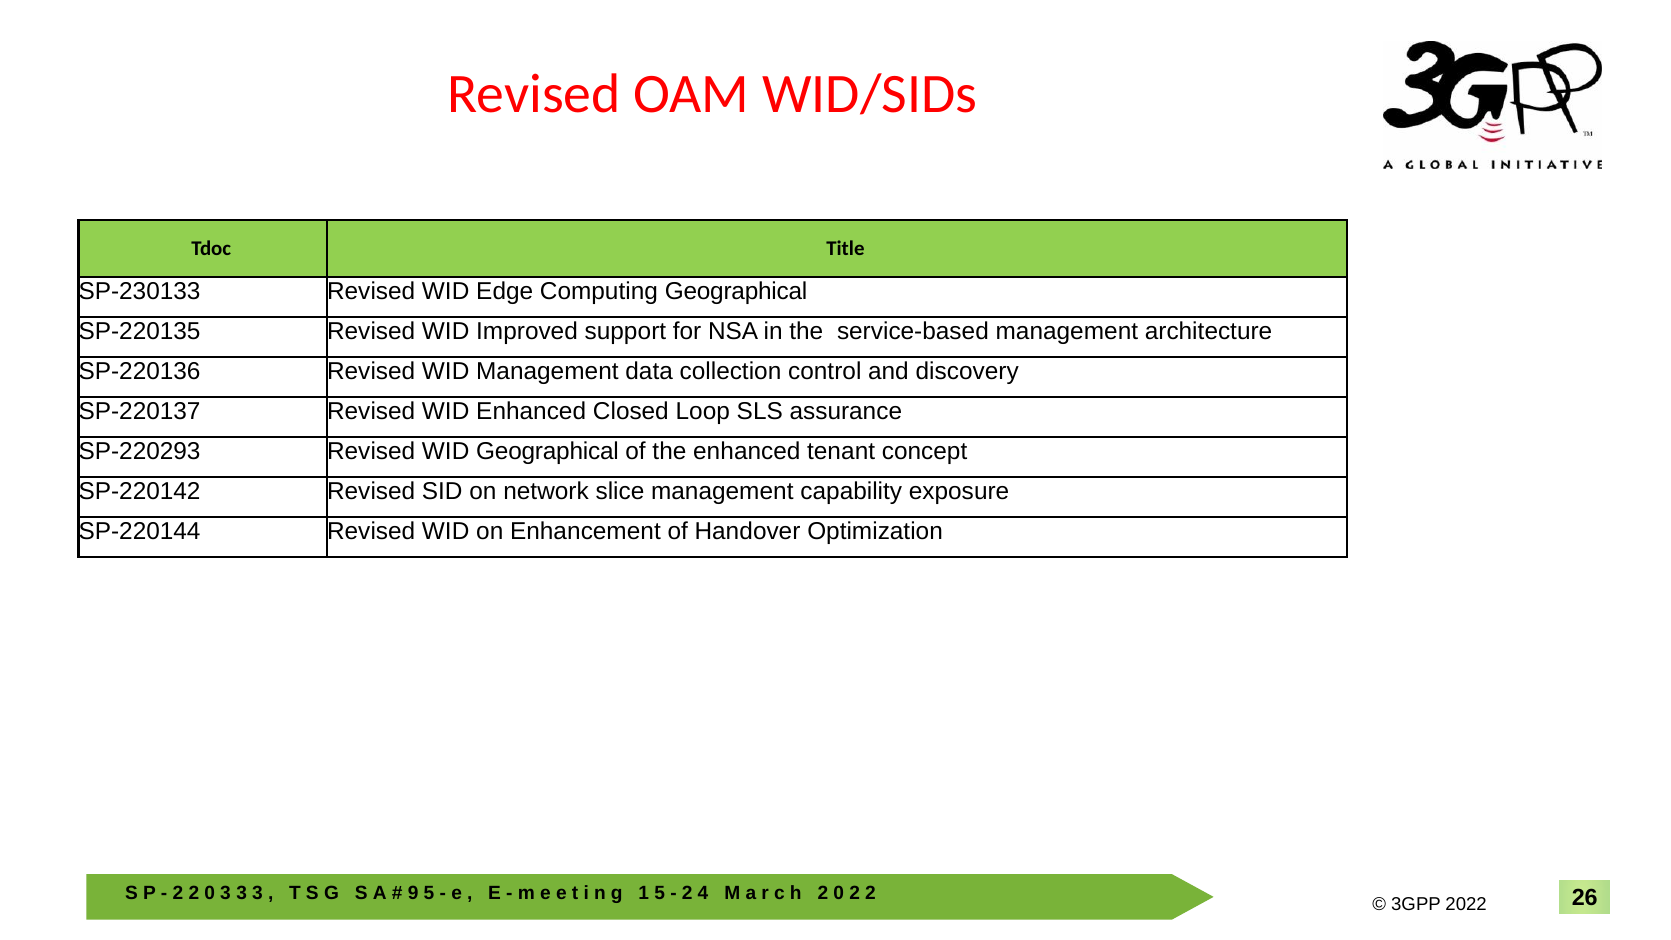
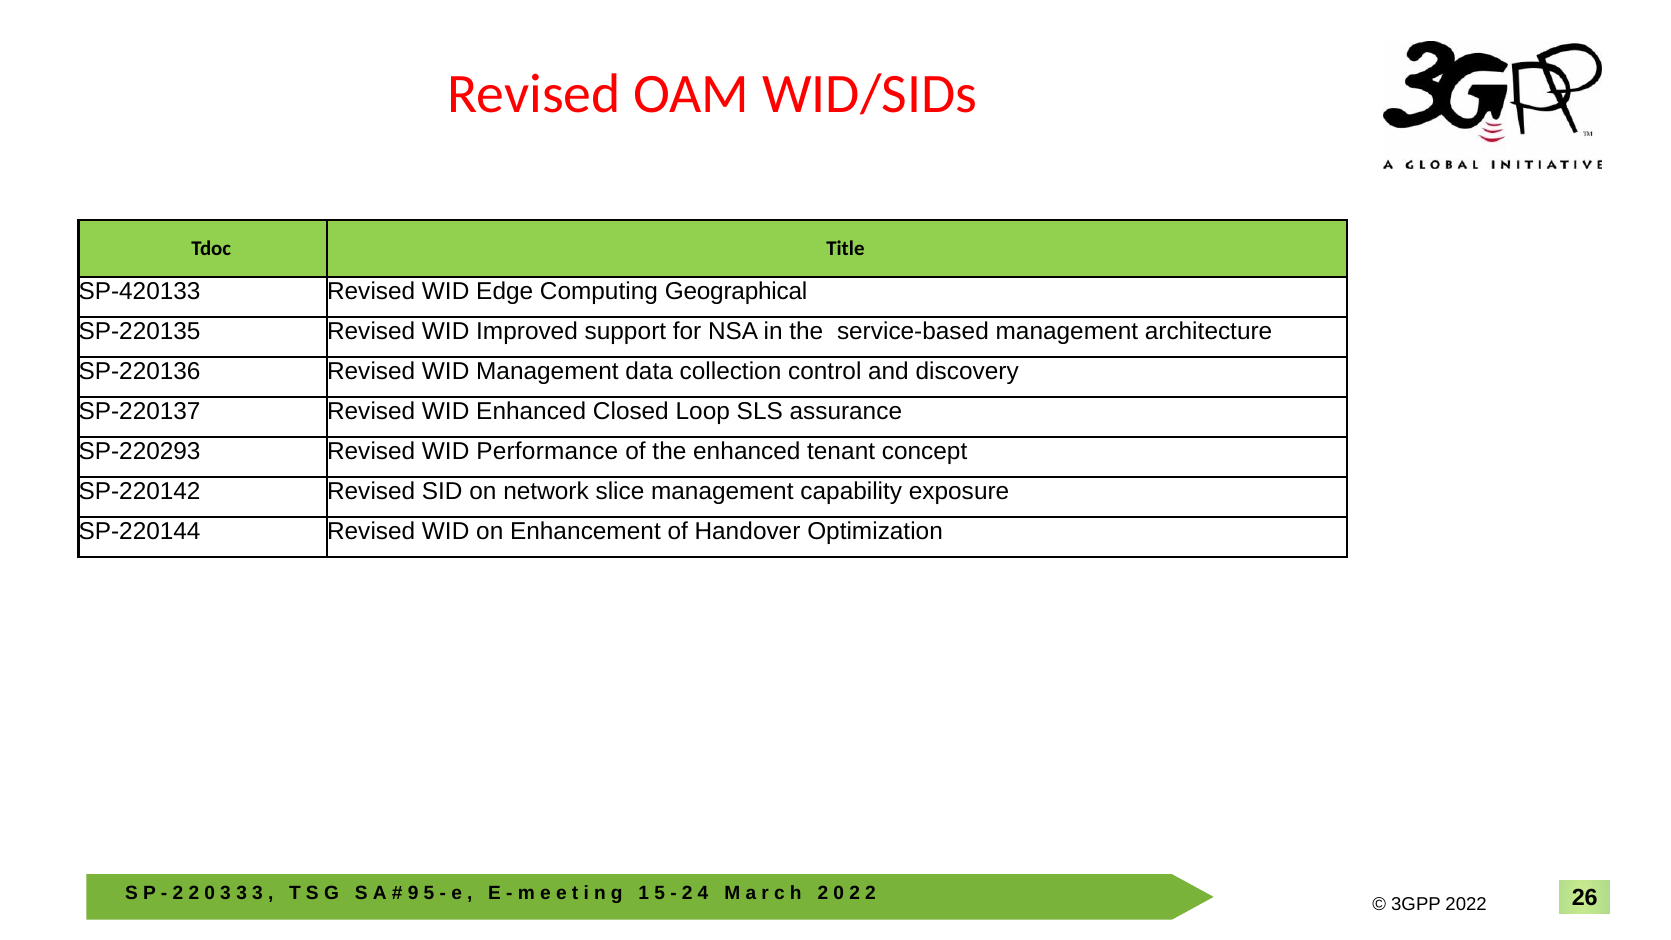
SP-230133: SP-230133 -> SP-420133
WID Geographical: Geographical -> Performance
